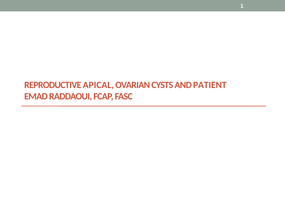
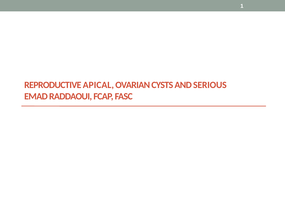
PATIENT: PATIENT -> SERIOUS
